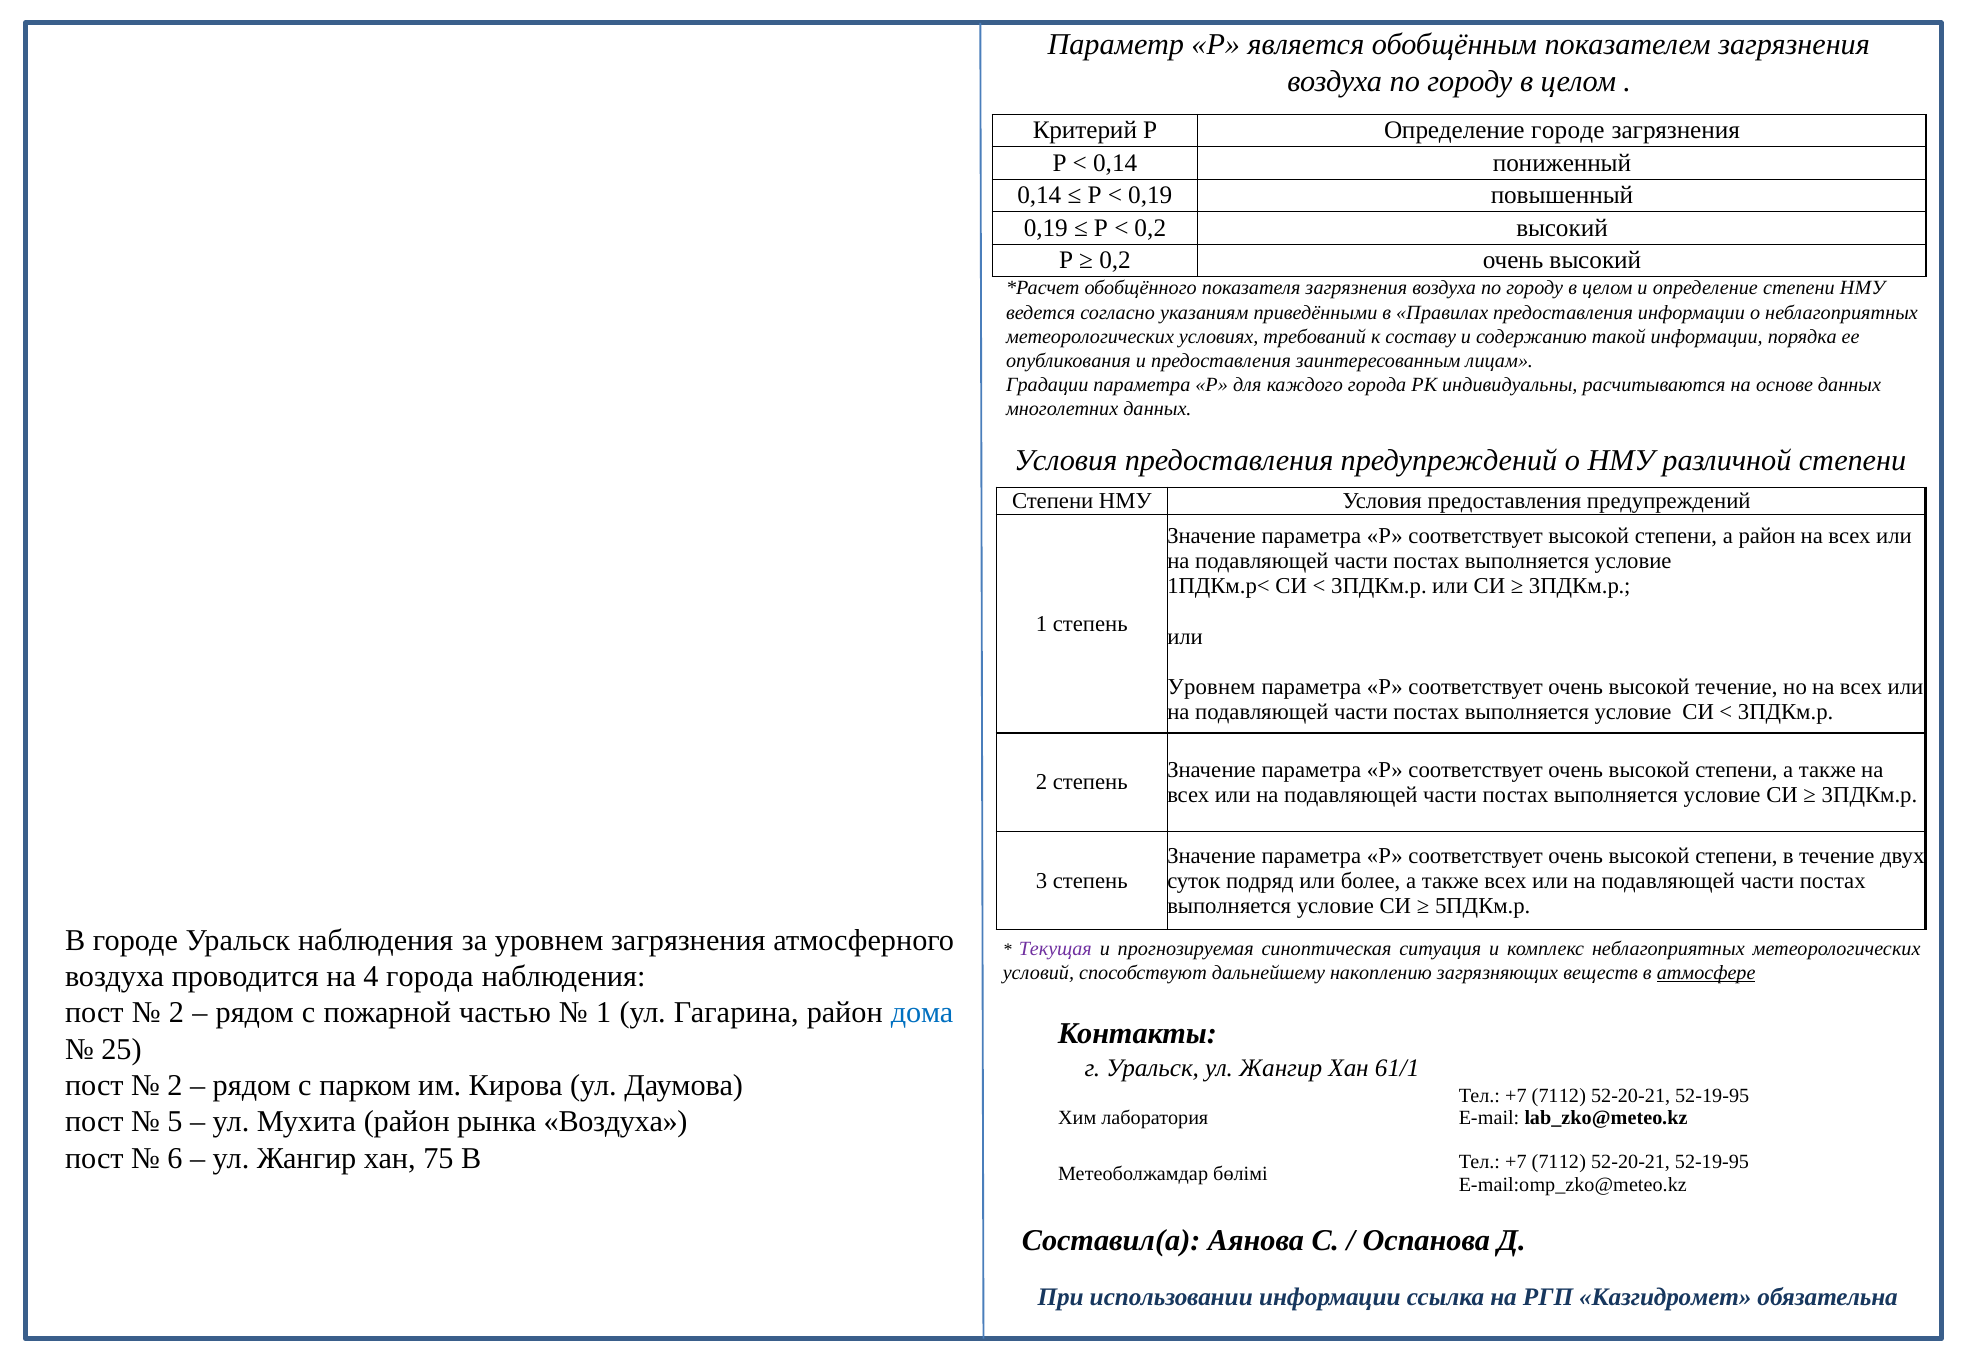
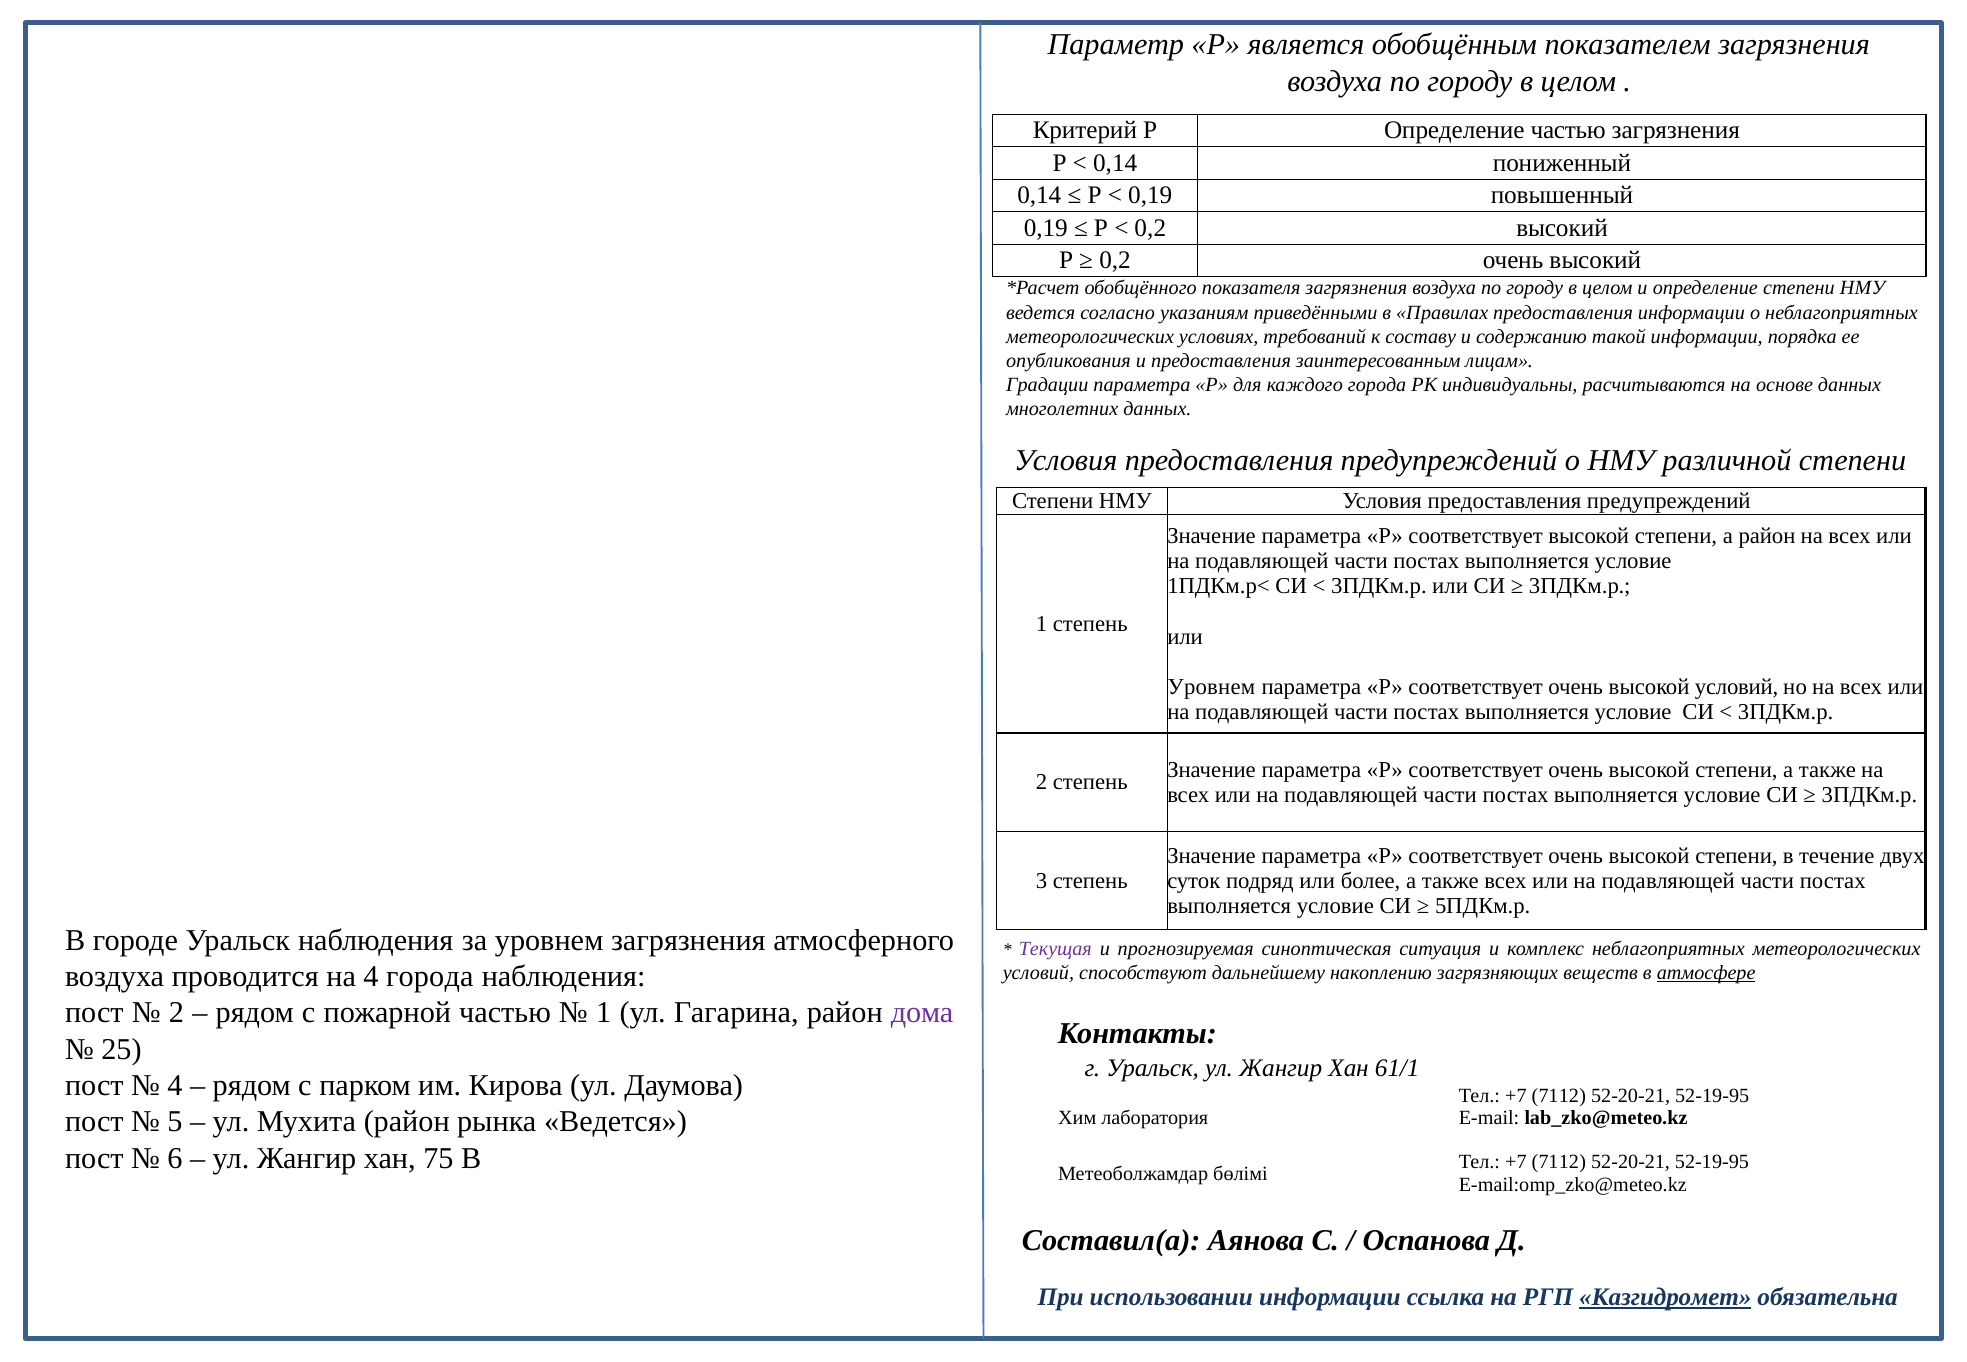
Определение городе: городе -> частью
высокой течение: течение -> условий
дома colour: blue -> purple
2 at (175, 1085): 2 -> 4
рынка Воздуха: Воздуха -> Ведется
Казгидромет underline: none -> present
